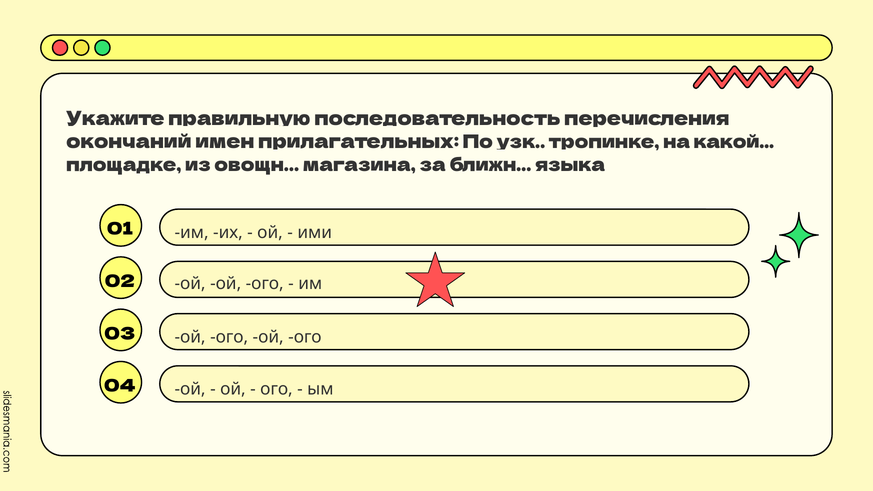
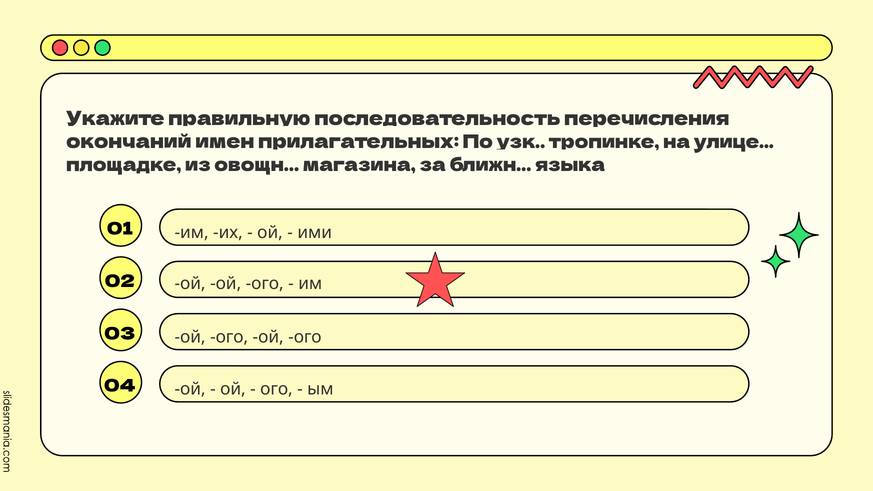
какой: какой -> улице
